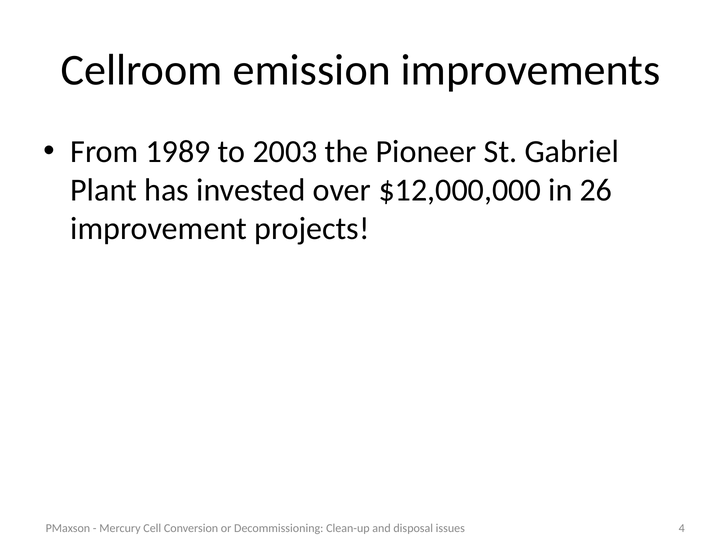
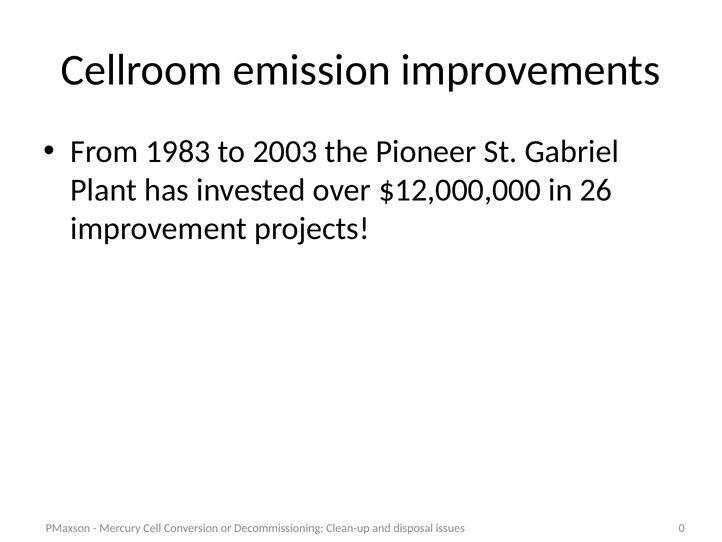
1989: 1989 -> 1983
4: 4 -> 0
